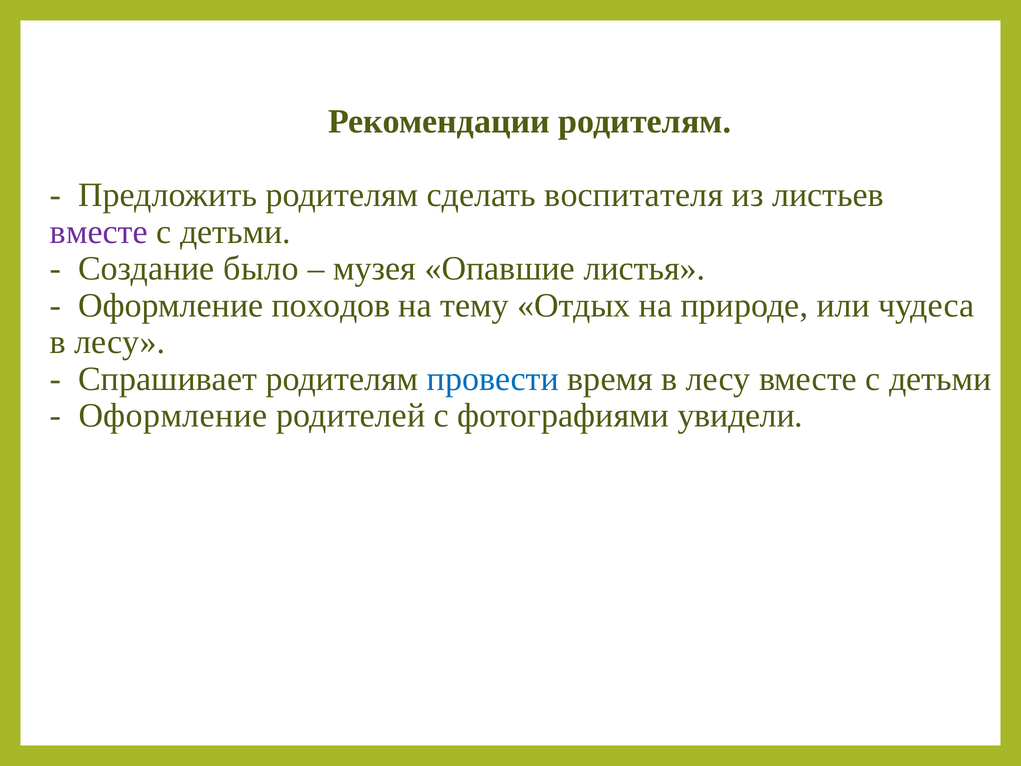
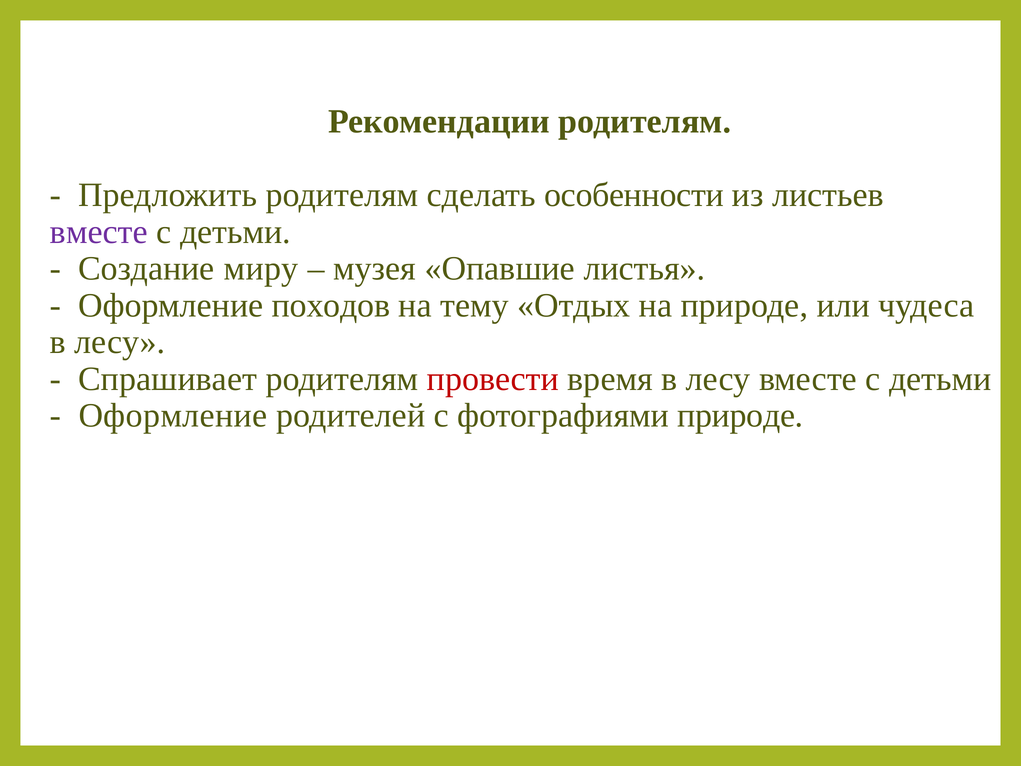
воспитателя: воспитателя -> особенности
было: было -> миру
провести colour: blue -> red
фотографиями увидели: увидели -> природе
